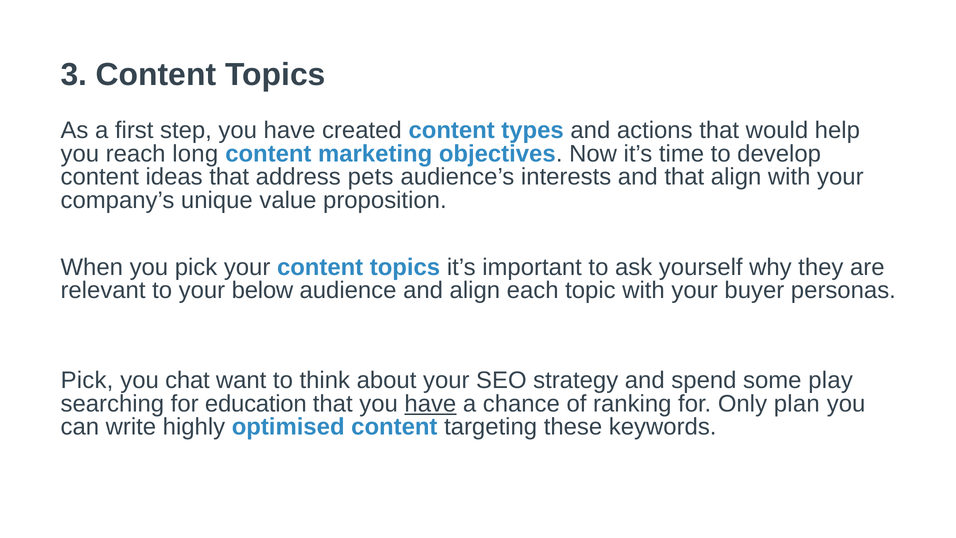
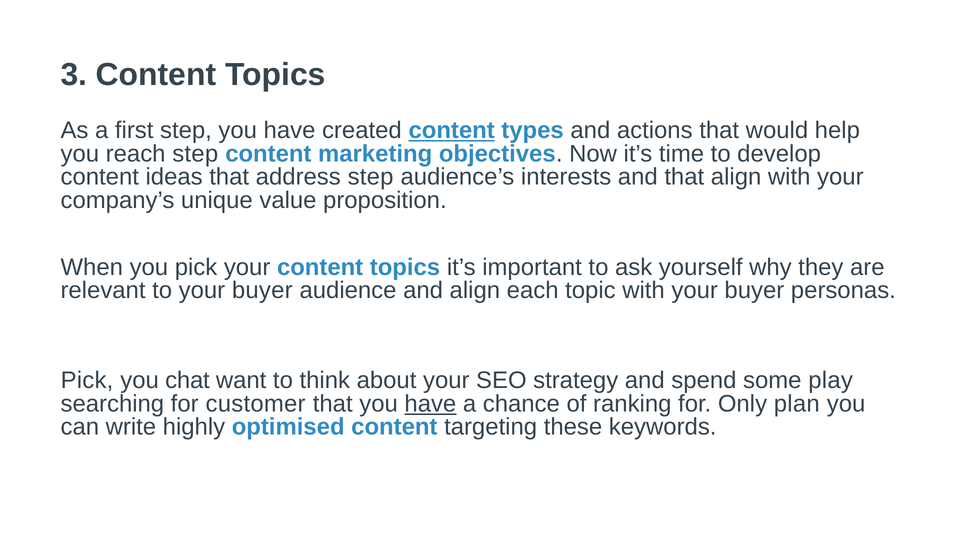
content at (452, 130) underline: none -> present
reach long: long -> step
address pets: pets -> step
to your below: below -> buyer
education: education -> customer
